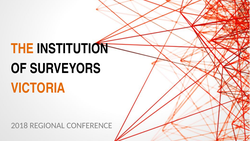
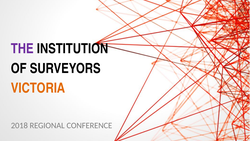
THE colour: orange -> purple
